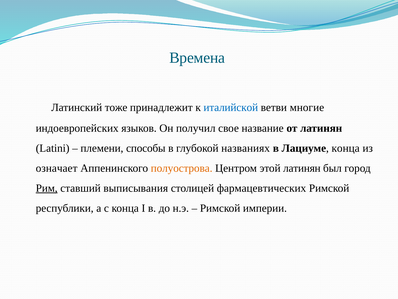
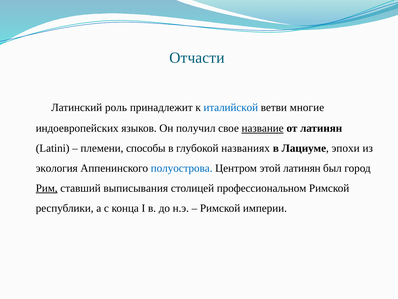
Времена: Времена -> Отчасти
тоже: тоже -> роль
название underline: none -> present
Лациуме конца: конца -> эпохи
означает: означает -> экология
полуострова colour: orange -> blue
фармацевтических: фармацевтических -> профессиональном
